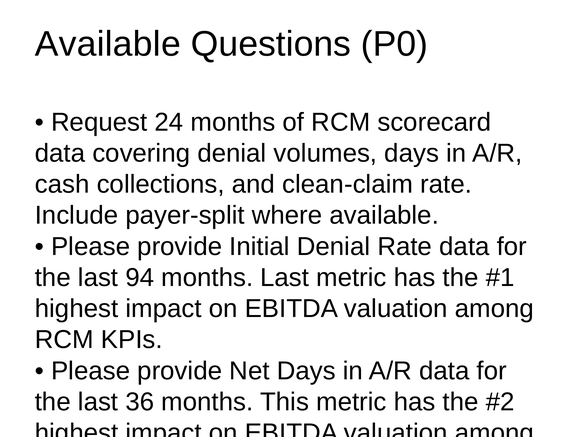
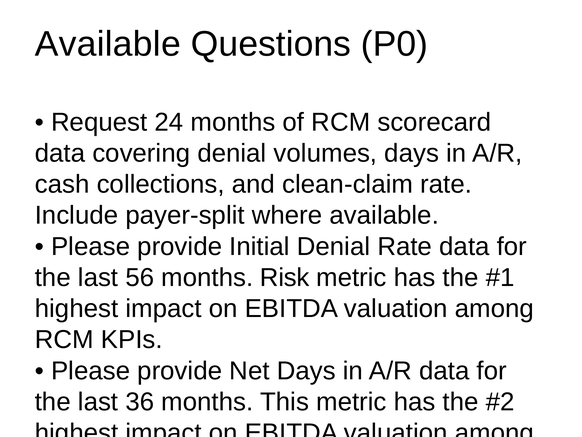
94: 94 -> 56
months Last: Last -> Risk
